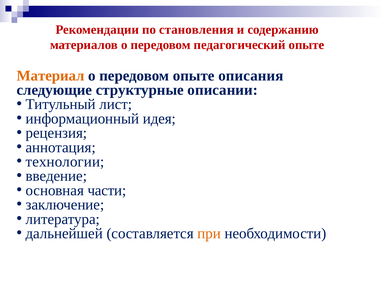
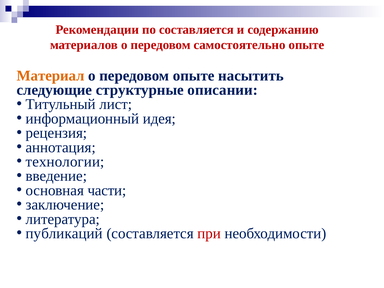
по становления: становления -> составляется
педагогический: педагогический -> самостоятельно
описания: описания -> насытить
дальнейшей: дальнейшей -> публикаций
при colour: orange -> red
